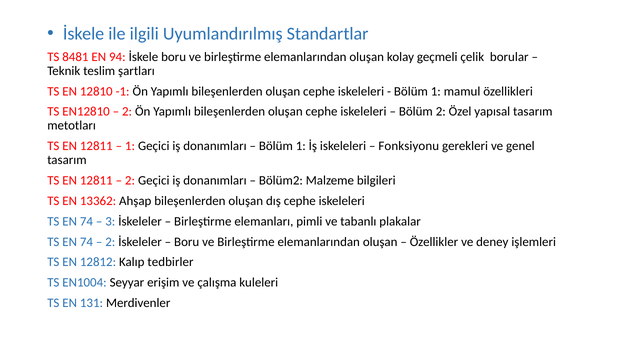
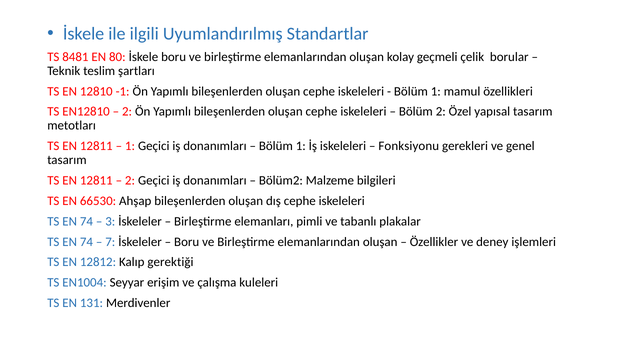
94: 94 -> 80
13362: 13362 -> 66530
2 at (110, 242): 2 -> 7
tedbirler: tedbirler -> gerektiği
